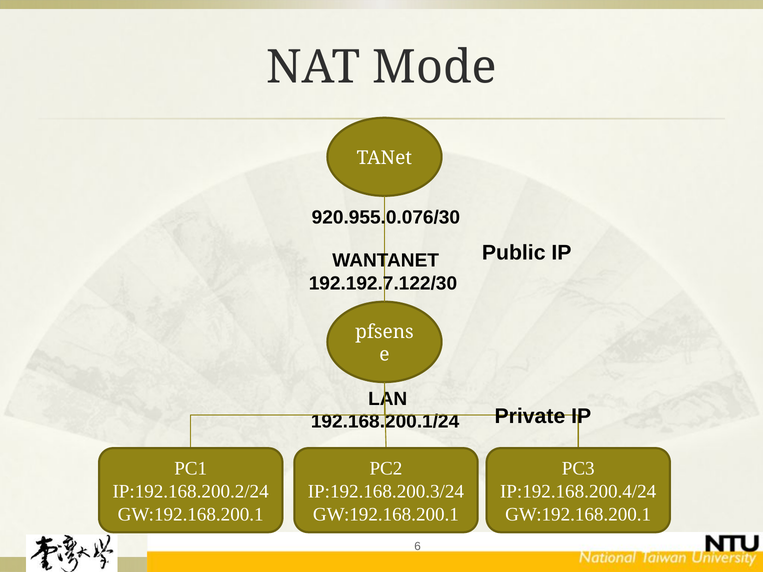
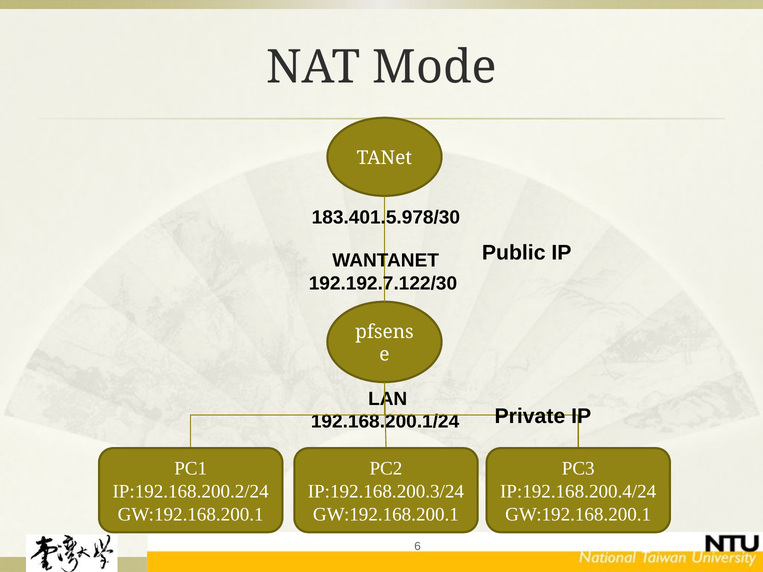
920.955.0.076/30: 920.955.0.076/30 -> 183.401.5.978/30
